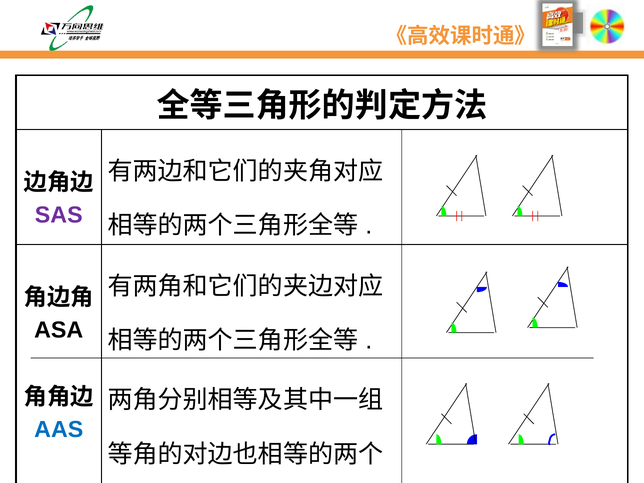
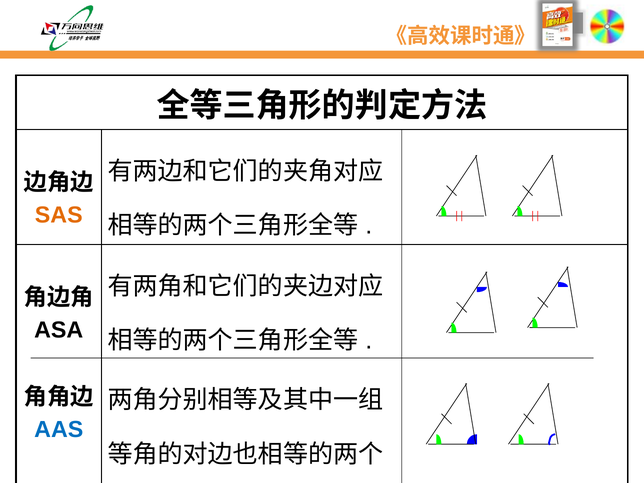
SAS colour: purple -> orange
